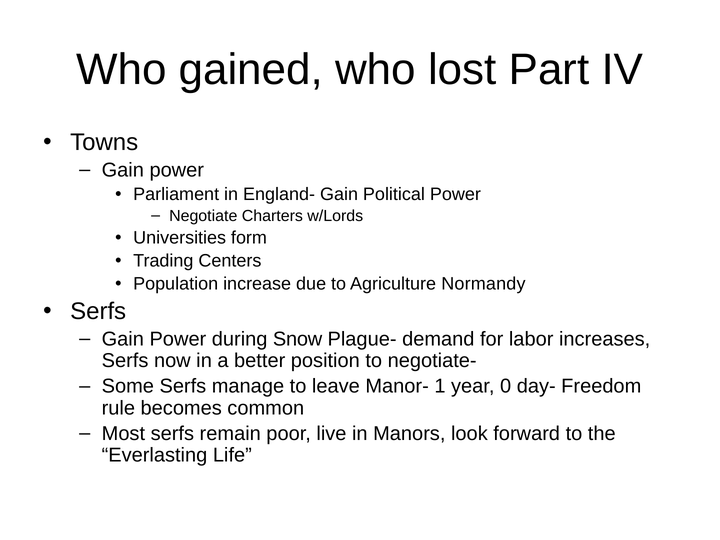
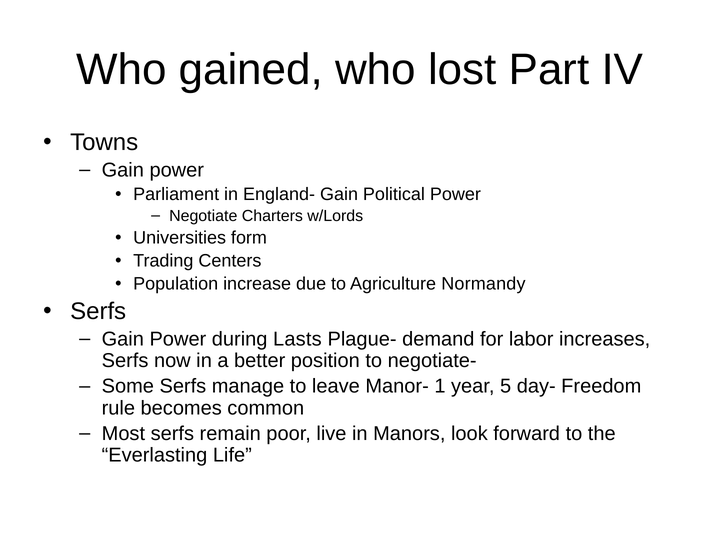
Snow: Snow -> Lasts
0: 0 -> 5
